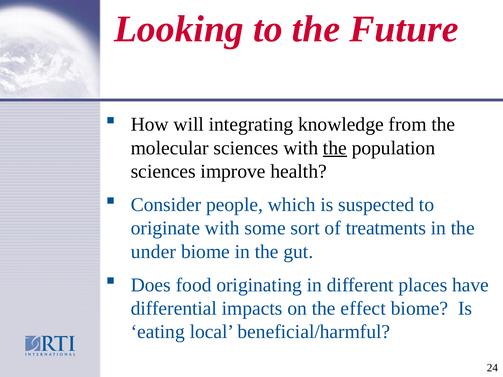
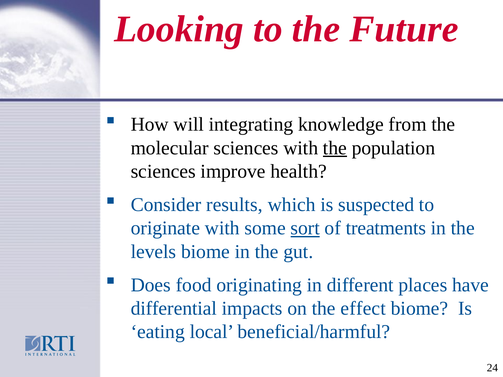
people: people -> results
sort underline: none -> present
under: under -> levels
